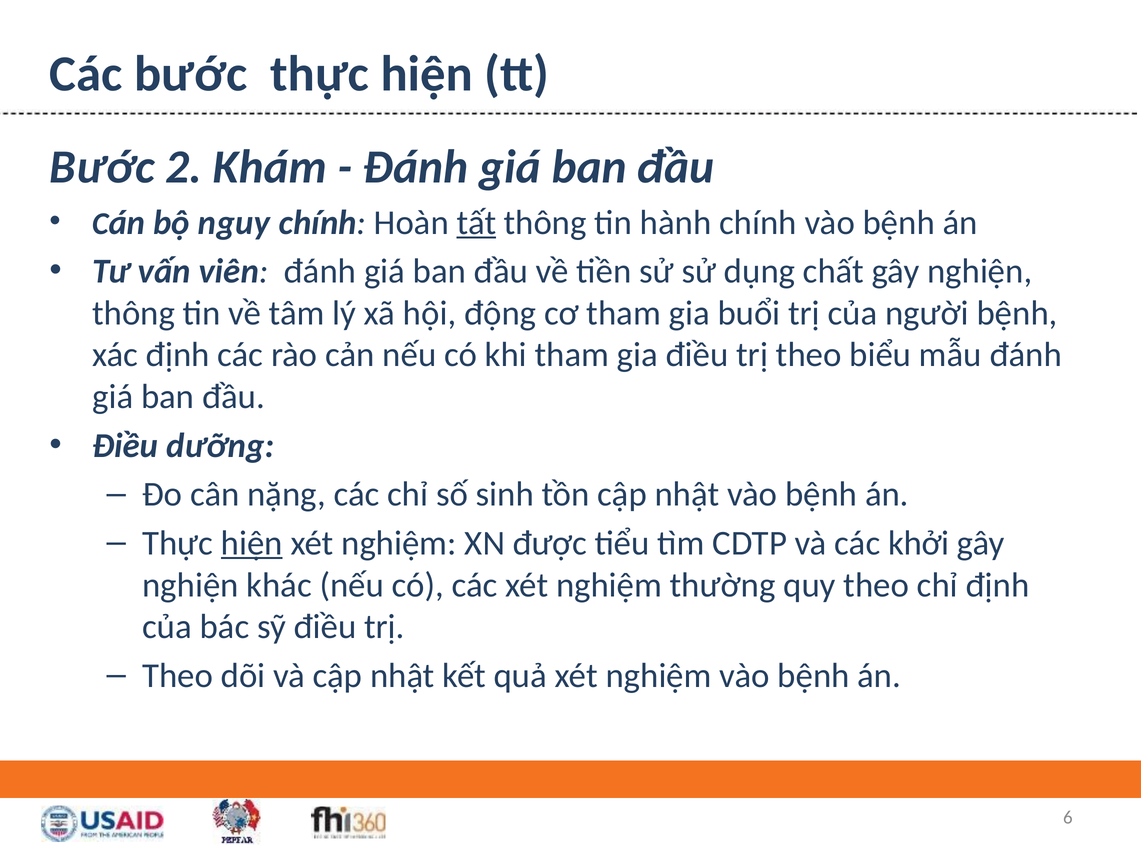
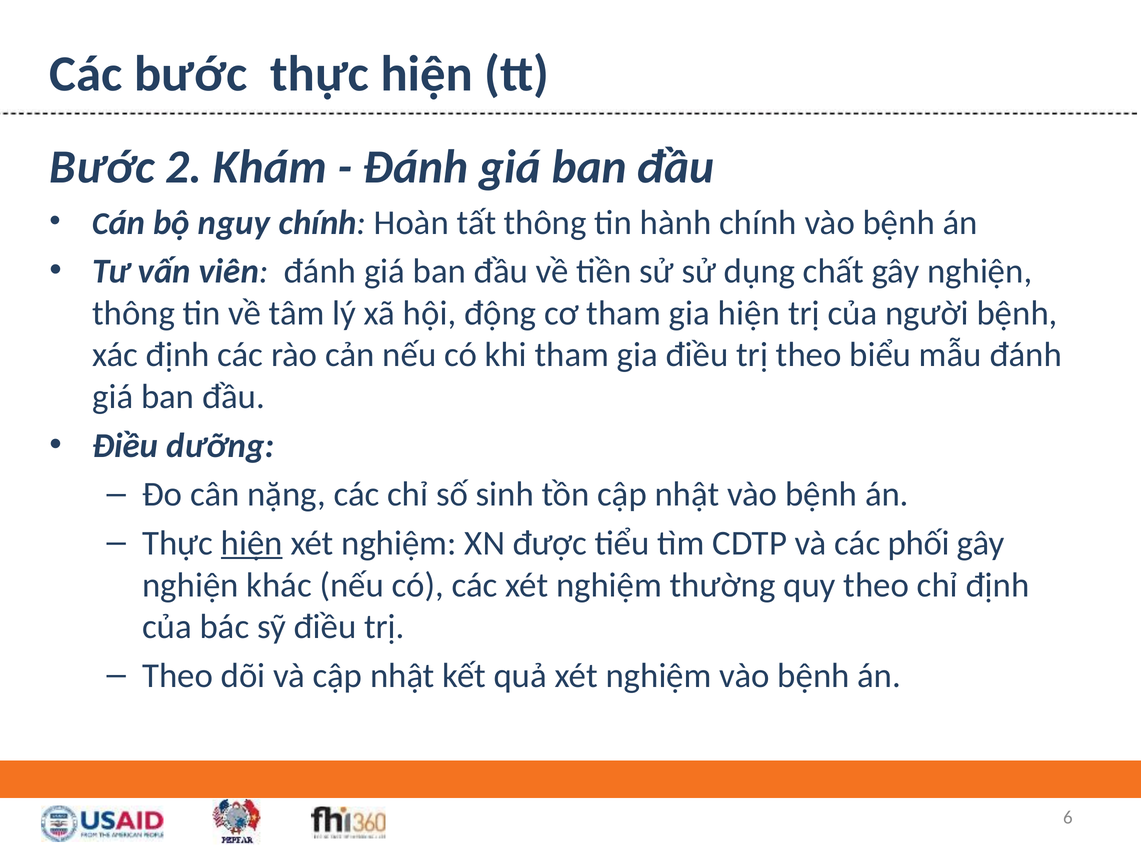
tất underline: present -> none
gia buổi: buổi -> hiện
khởi: khởi -> phối
